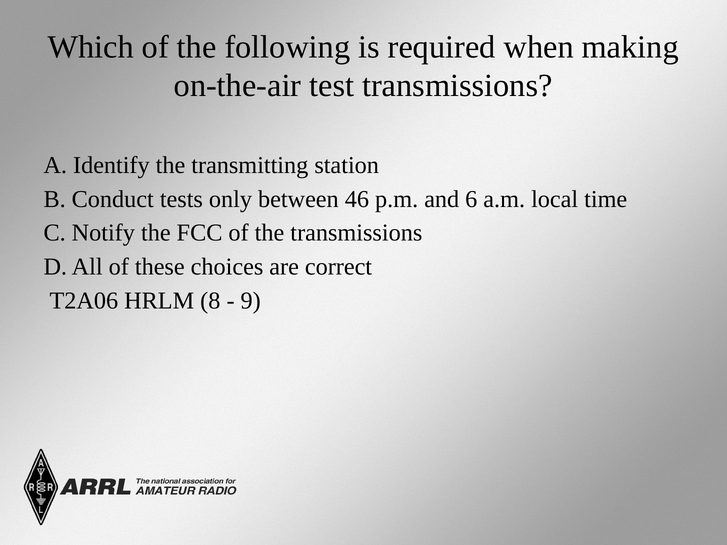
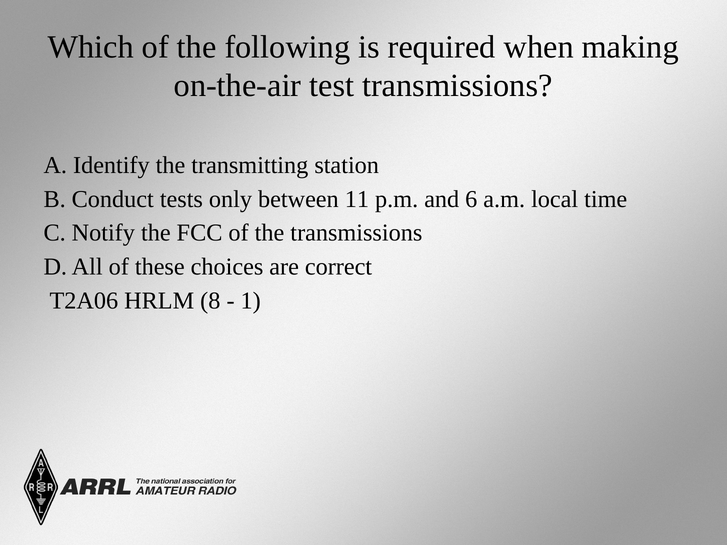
46: 46 -> 11
9: 9 -> 1
